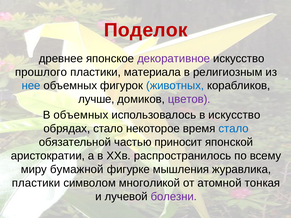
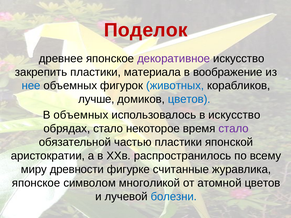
прошлого: прошлого -> закрепить
религиозным: религиозным -> воображение
цветов at (189, 99) colour: purple -> blue
стало at (234, 129) colour: blue -> purple
частью приносит: приносит -> пластики
бумажной: бумажной -> древности
мышления: мышления -> считанные
пластики at (36, 183): пластики -> японское
атомной тонкая: тонкая -> цветов
болезни colour: purple -> blue
